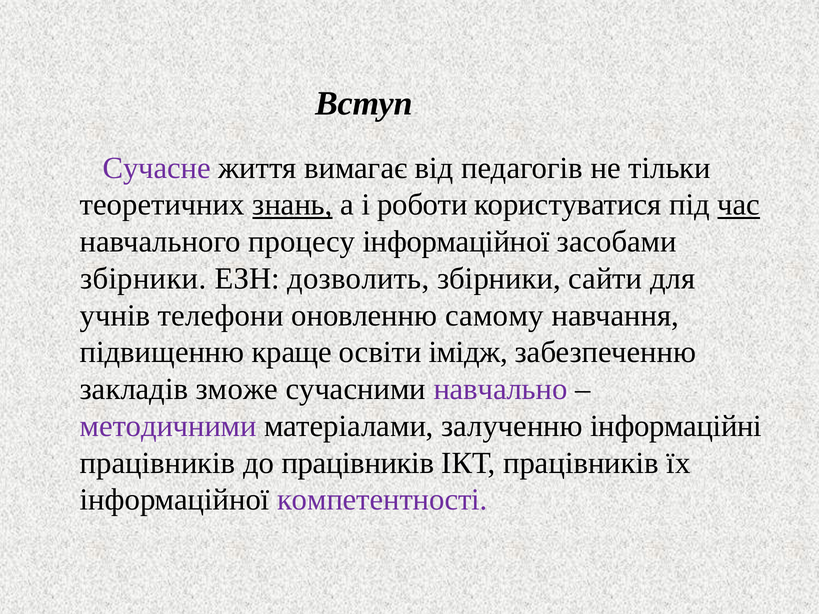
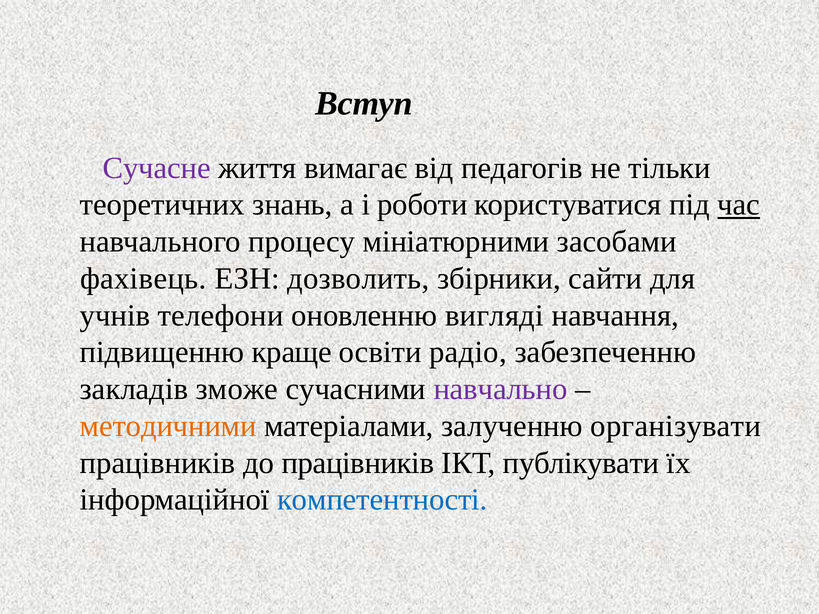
знань underline: present -> none
процесу інформаційної: інформаційної -> мініатюрними
збірники at (143, 279): збірники -> фахівець
самому: самому -> вигляді
імідж: імідж -> радіо
методичними colour: purple -> orange
інформаційні: інформаційні -> організувати
ІКТ працівників: працівників -> публікувати
компетентності colour: purple -> blue
